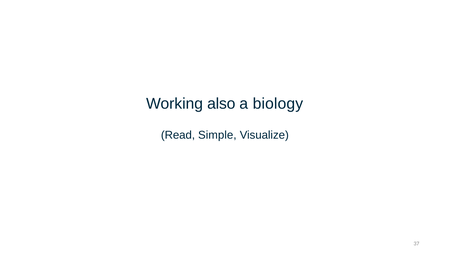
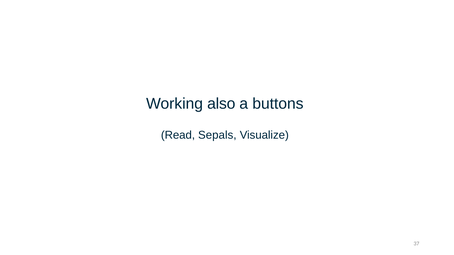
biology: biology -> buttons
Simple: Simple -> Sepals
